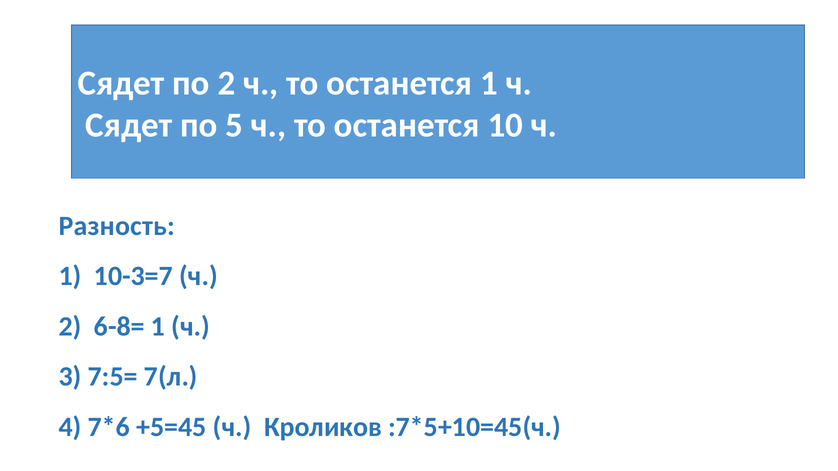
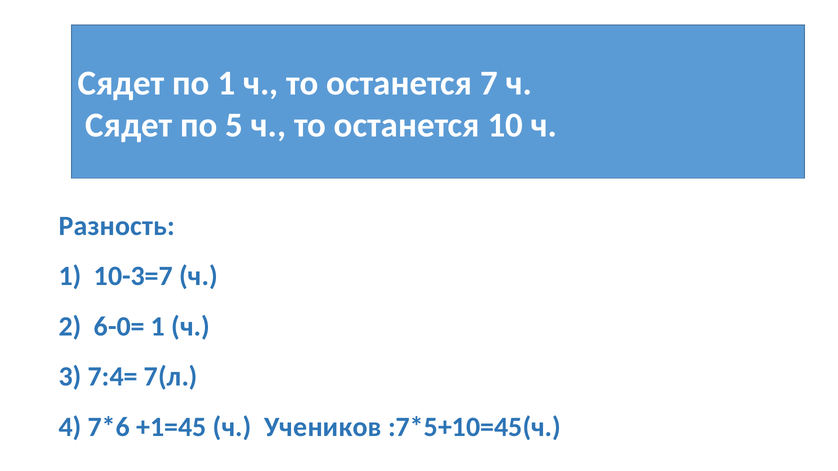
по 2: 2 -> 1
останется 1: 1 -> 7
6-8=: 6-8= -> 6-0=
7:5=: 7:5= -> 7:4=
+5=45: +5=45 -> +1=45
Кроликов: Кроликов -> Учеников
